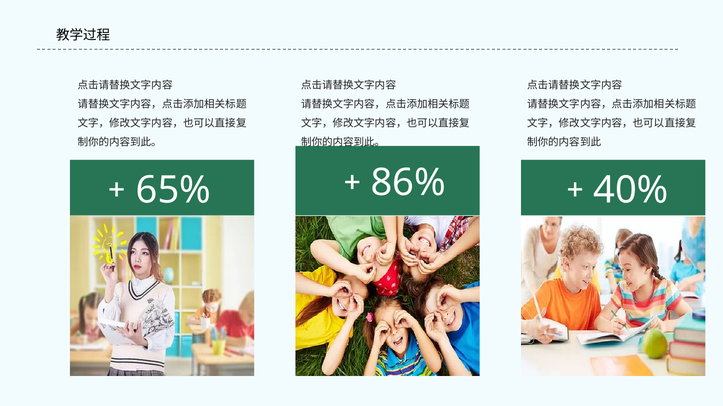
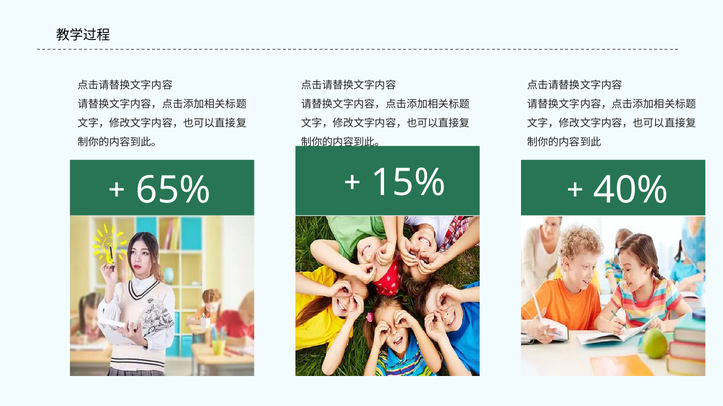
86%: 86% -> 15%
